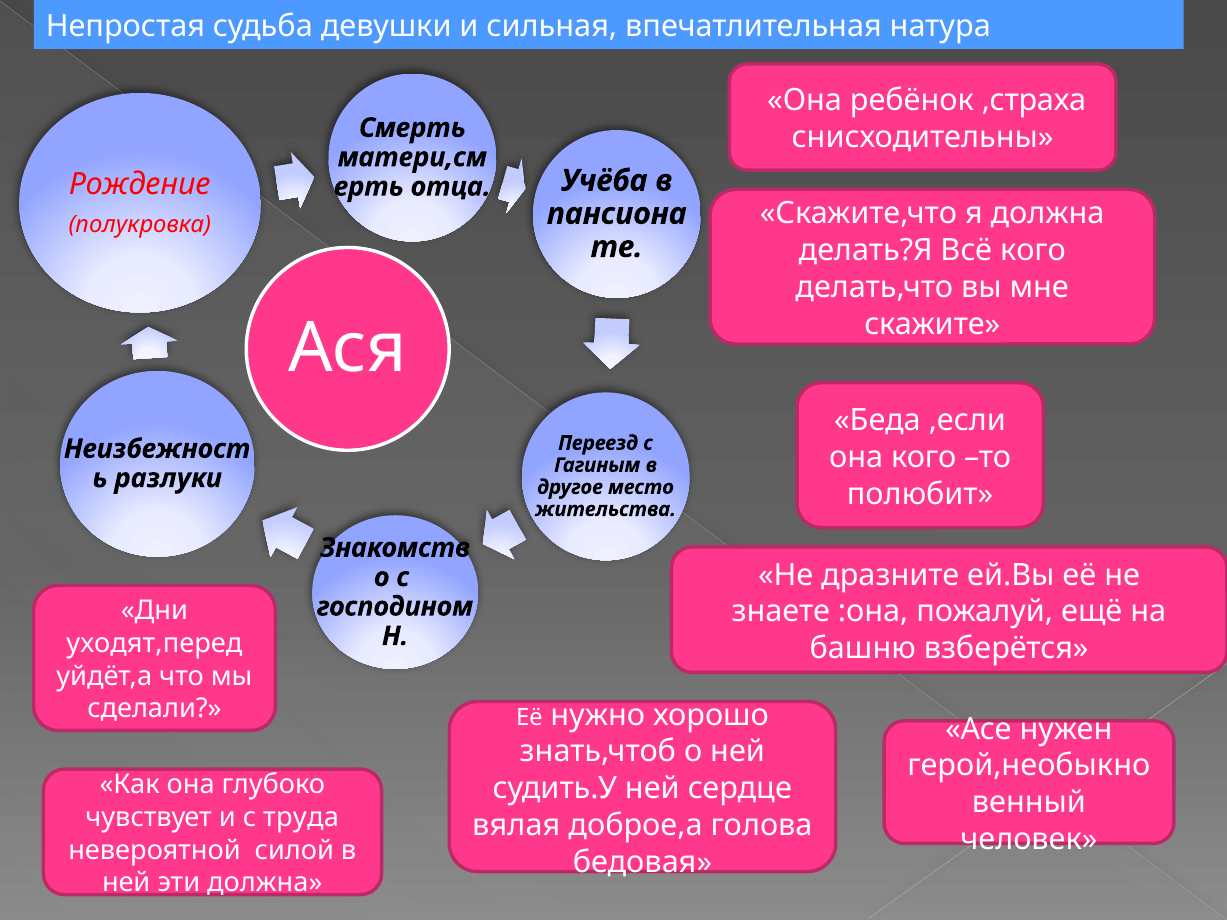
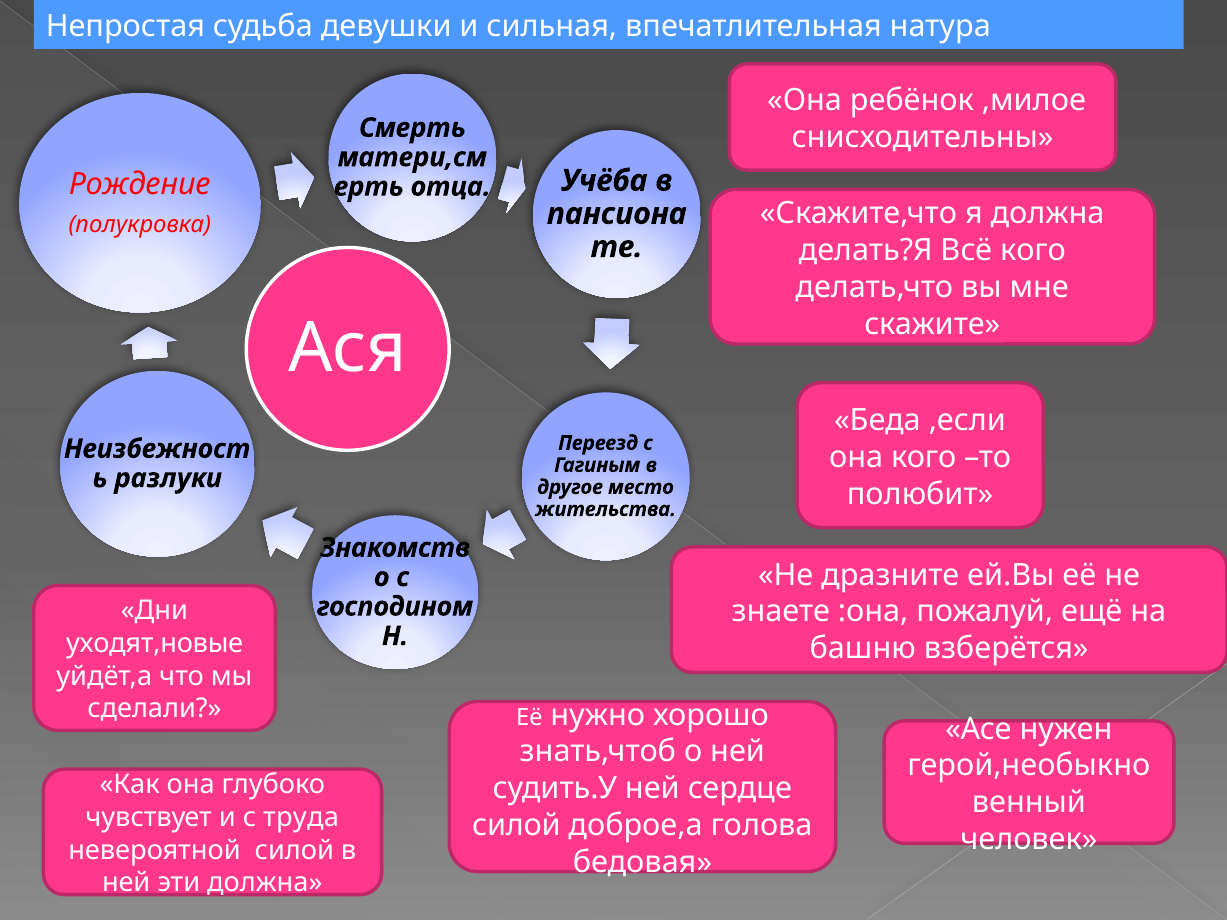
,страха: ,страха -> ,милое
уходят,перед: уходят,перед -> уходят,новые
вялая at (516, 826): вялая -> силой
